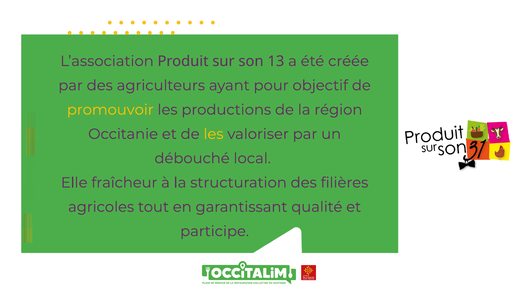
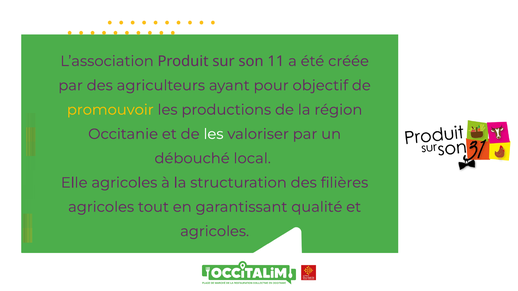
13: 13 -> 11
les at (213, 134) colour: yellow -> white
Elle fraîcheur: fraîcheur -> agricoles
participe at (215, 232): participe -> agricoles
